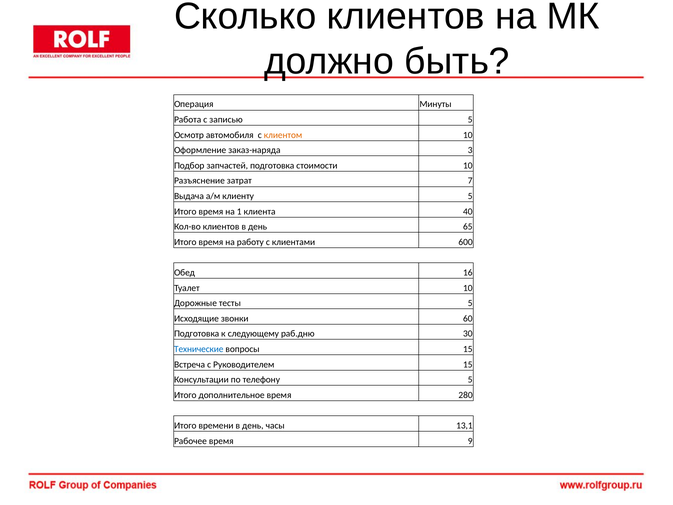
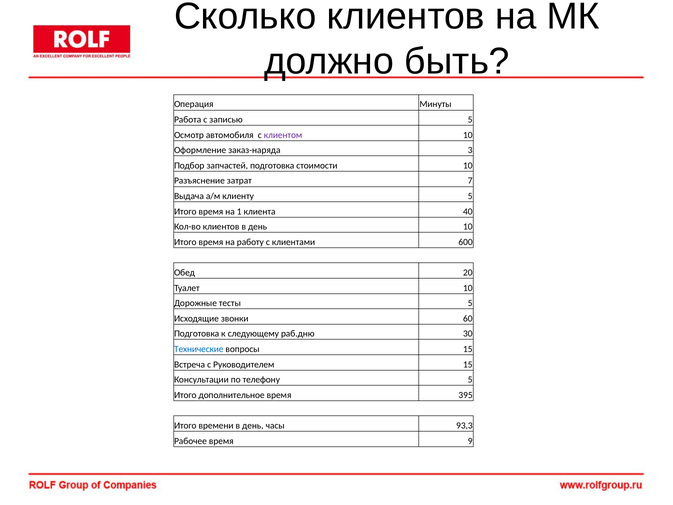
клиентом colour: orange -> purple
день 65: 65 -> 10
16: 16 -> 20
280: 280 -> 395
13,1: 13,1 -> 93,3
